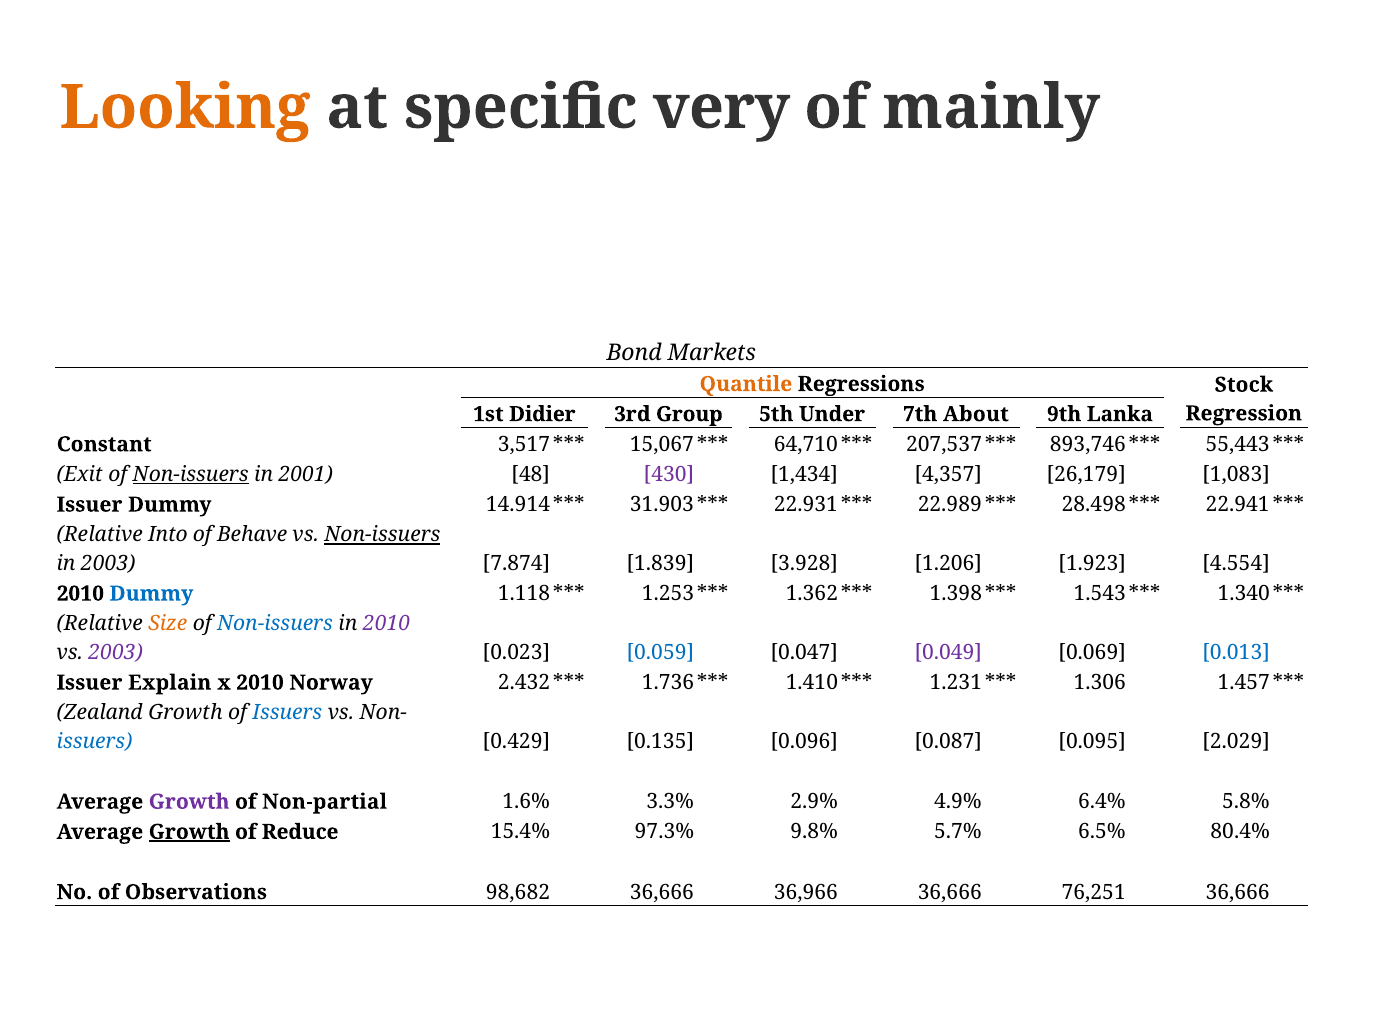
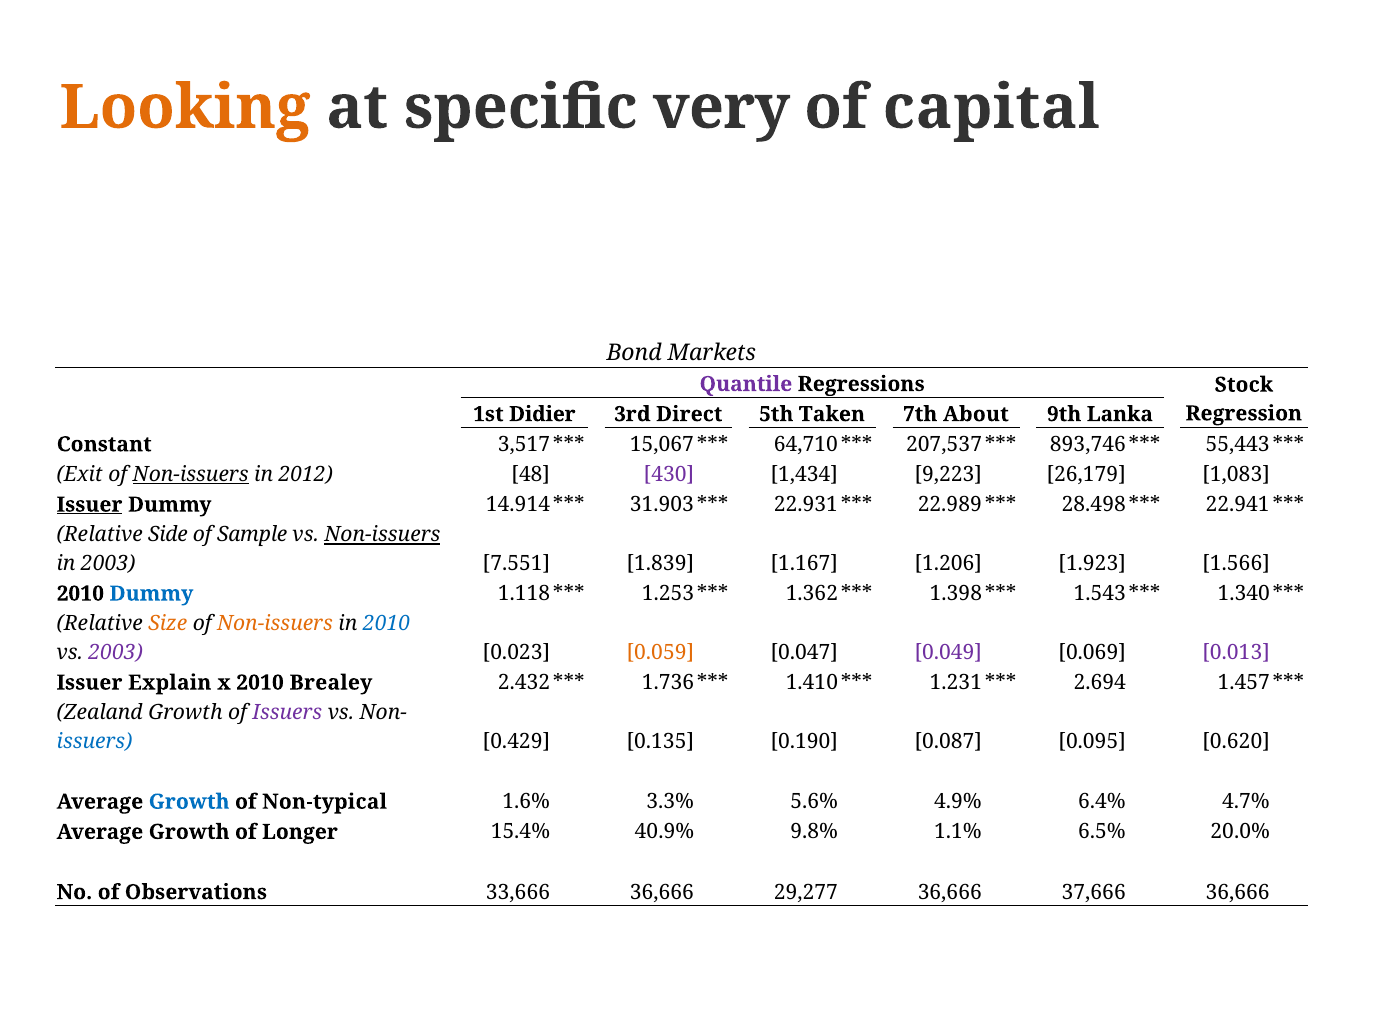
mainly: mainly -> capital
Quantile colour: orange -> purple
Group: Group -> Direct
Under: Under -> Taken
2001: 2001 -> 2012
4,357: 4,357 -> 9,223
Issuer at (90, 505) underline: none -> present
Into: Into -> Side
Behave: Behave -> Sample
7.874: 7.874 -> 7.551
3.928: 3.928 -> 1.167
4.554: 4.554 -> 1.566
Non-issuers at (275, 624) colour: blue -> orange
2010 at (387, 624) colour: purple -> blue
0.059 colour: blue -> orange
0.013 colour: blue -> purple
Norway: Norway -> Brealey
1.306: 1.306 -> 2.694
Issuers at (287, 713) colour: blue -> purple
0.096: 0.096 -> 0.190
2.029: 2.029 -> 0.620
Growth at (189, 802) colour: purple -> blue
Non-partial: Non-partial -> Non-typical
2.9%: 2.9% -> 5.6%
5.8%: 5.8% -> 4.7%
Growth at (189, 832) underline: present -> none
Reduce: Reduce -> Longer
97.3%: 97.3% -> 40.9%
5.7%: 5.7% -> 1.1%
80.4%: 80.4% -> 20.0%
98,682: 98,682 -> 33,666
36,966: 36,966 -> 29,277
76,251: 76,251 -> 37,666
